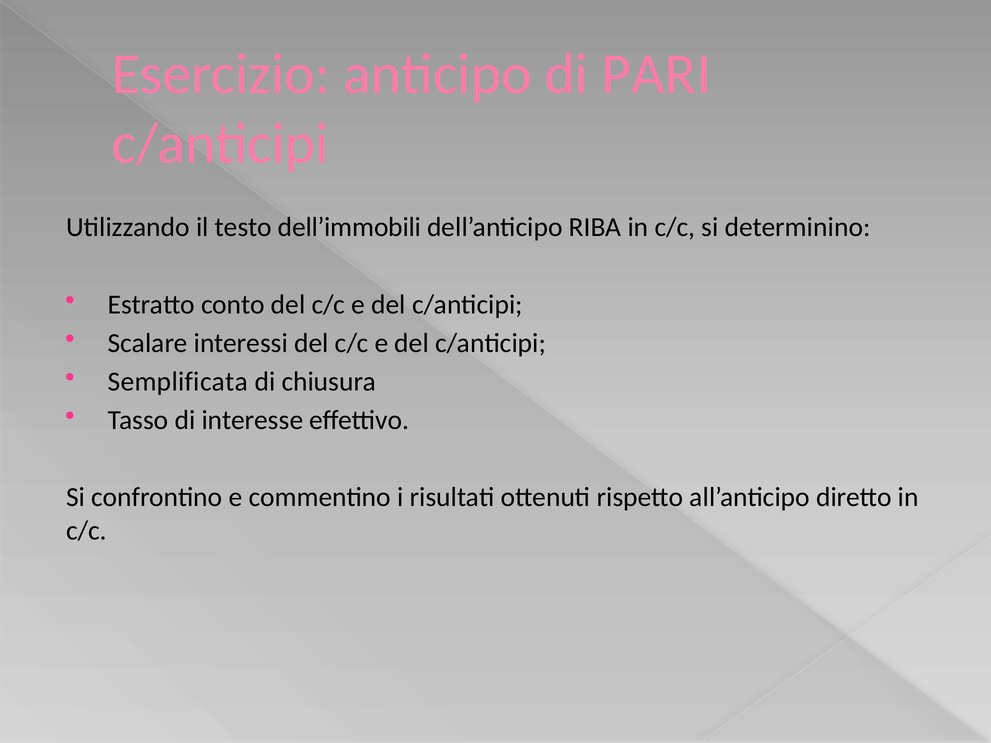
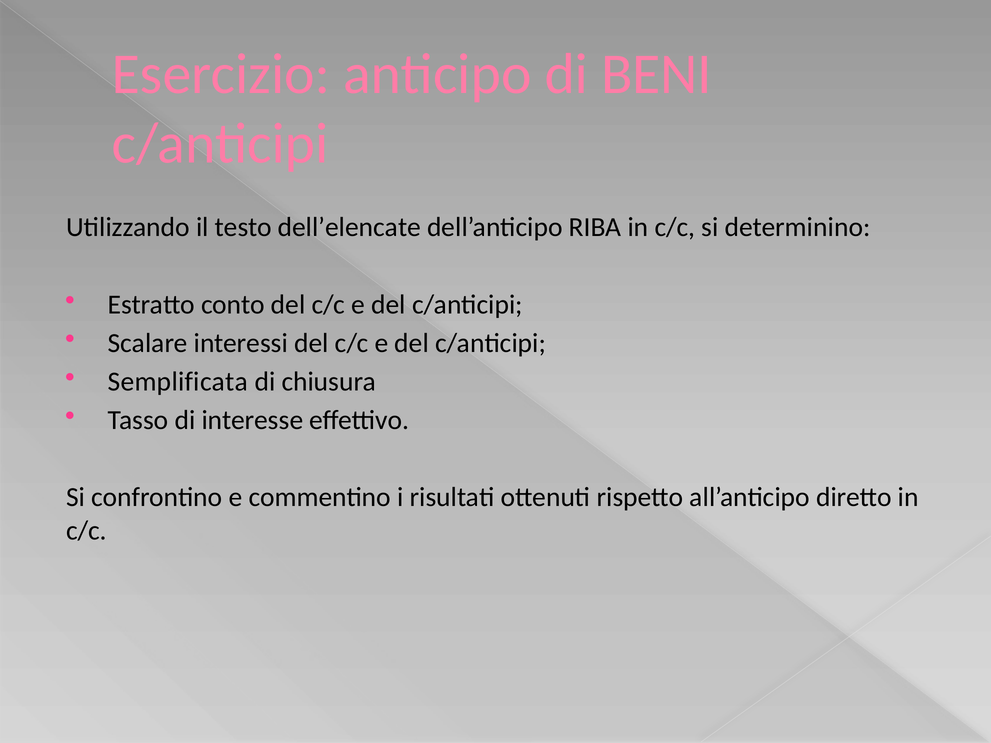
PARI: PARI -> BENI
dell’immobili: dell’immobili -> dell’elencate
